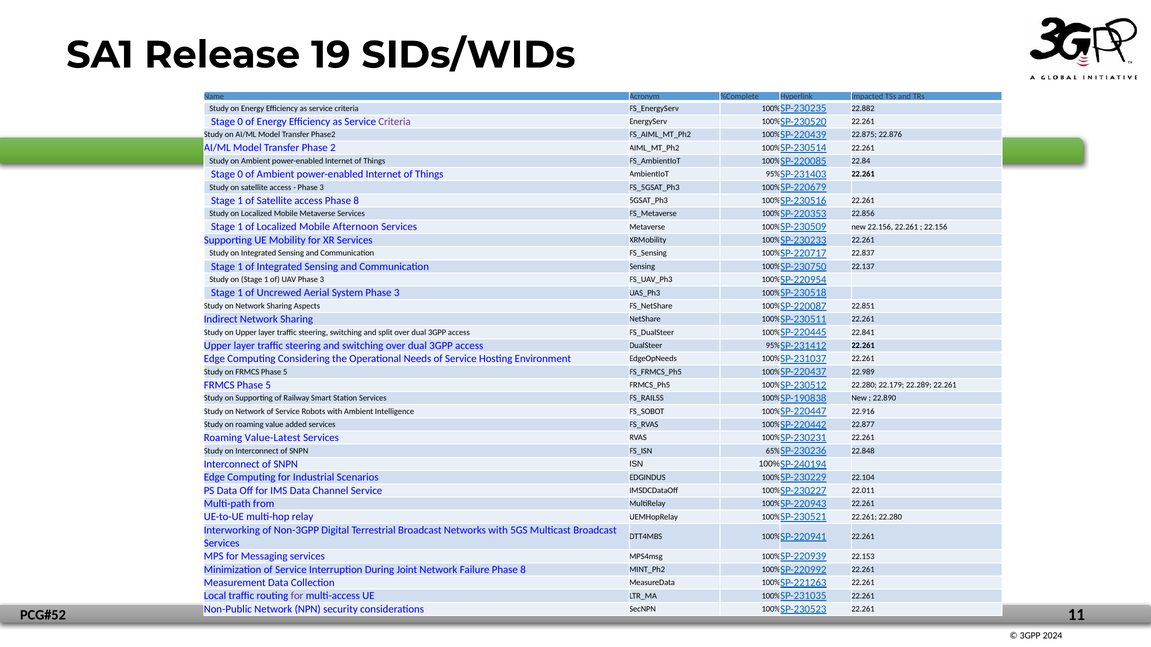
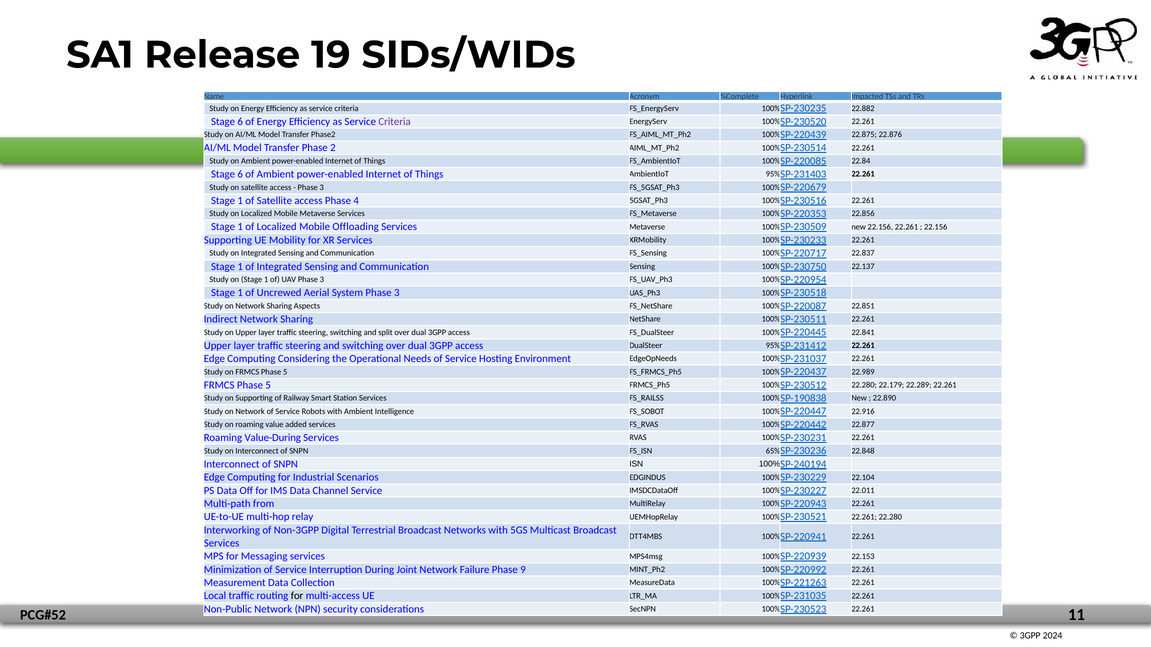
0 at (240, 122): 0 -> 6
0 at (240, 174): 0 -> 6
access Phase 8: 8 -> 4
Afternoon: Afternoon -> Offloading
Value-Latest: Value-Latest -> Value-During
Failure Phase 8: 8 -> 9
for at (297, 596) colour: purple -> black
